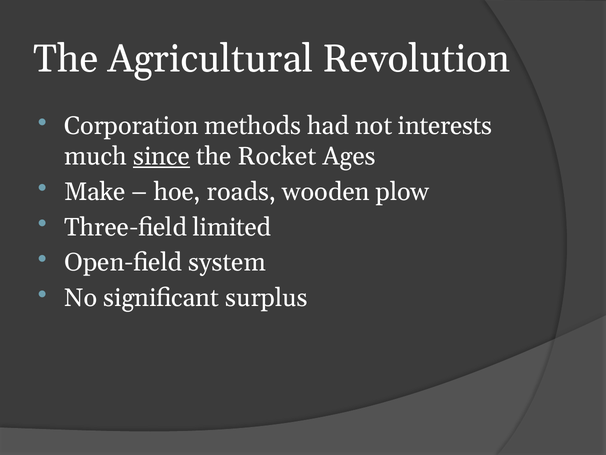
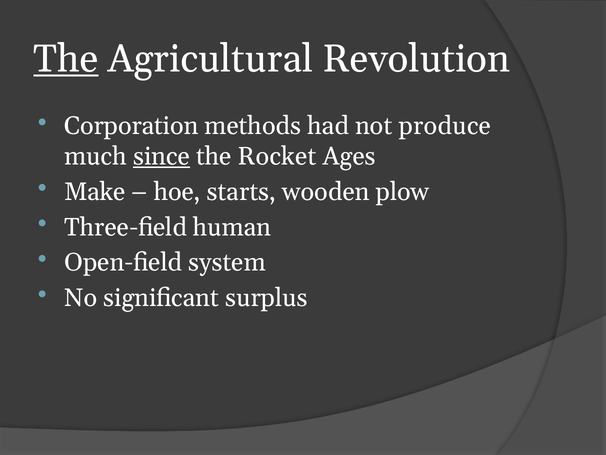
The at (66, 59) underline: none -> present
interests: interests -> produce
roads: roads -> starts
limited: limited -> human
